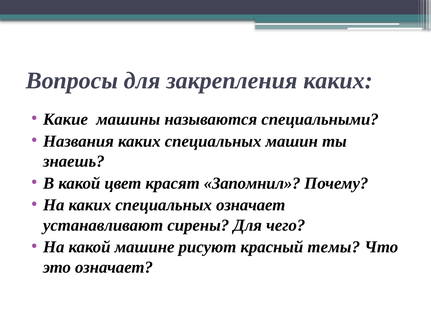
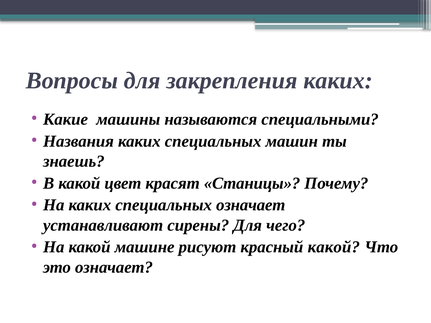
Запомнил: Запомнил -> Станицы
красный темы: темы -> какой
